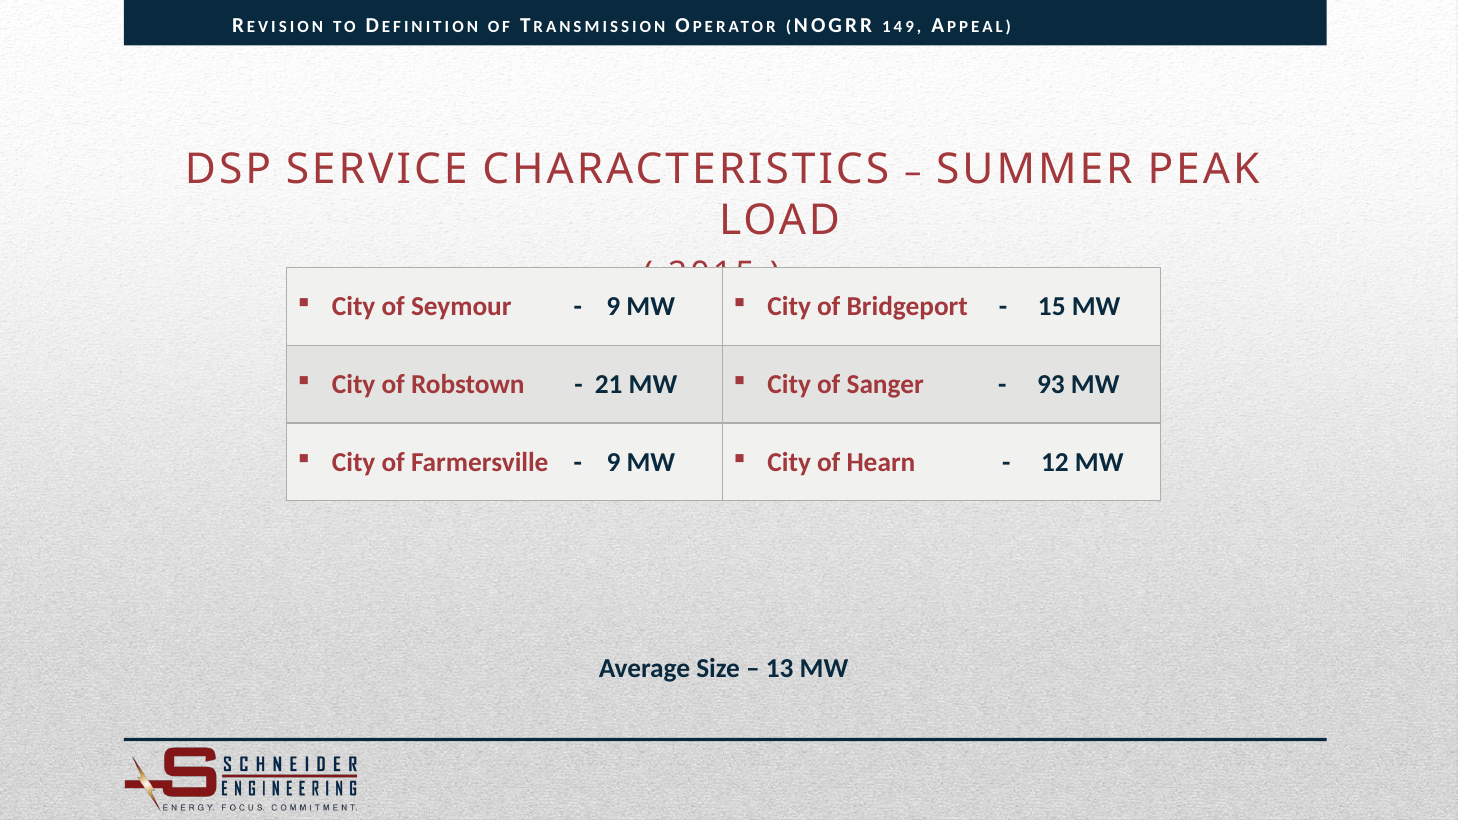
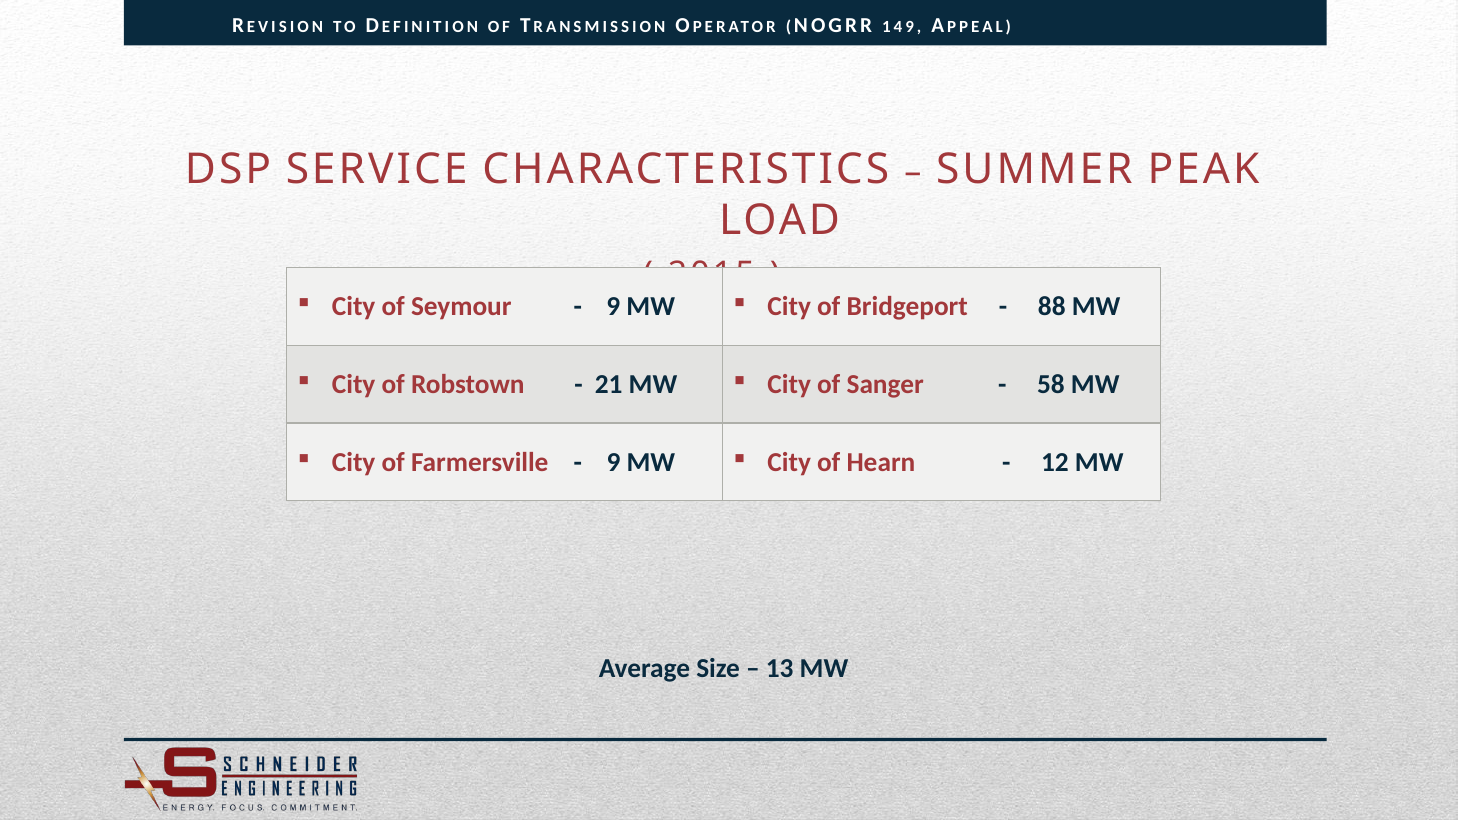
15: 15 -> 88
93: 93 -> 58
